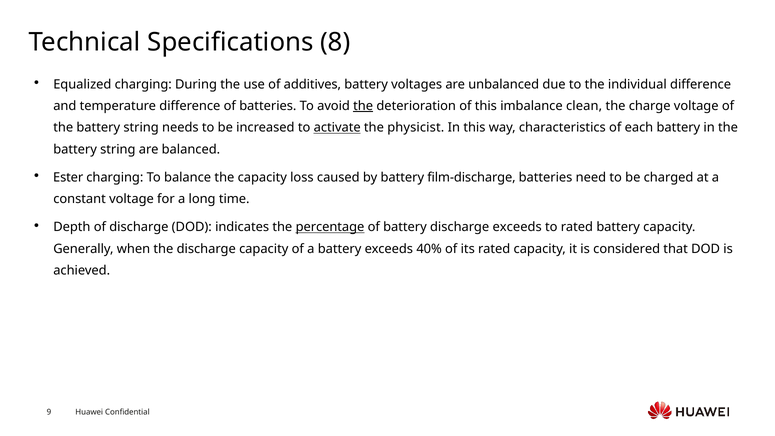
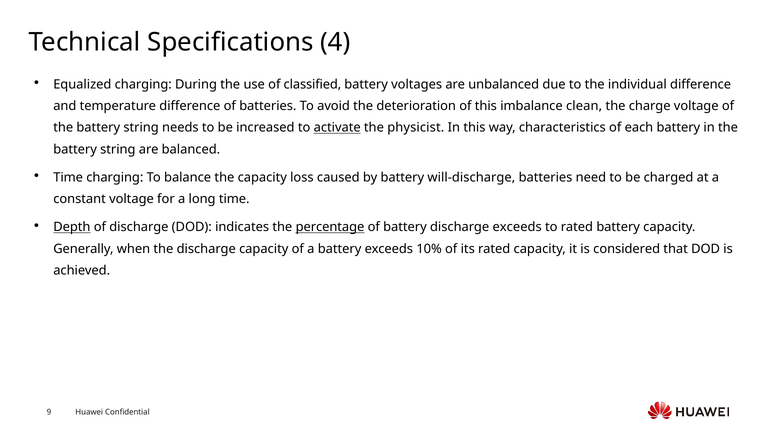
8: 8 -> 4
additives: additives -> classified
the at (363, 106) underline: present -> none
Ester at (68, 177): Ester -> Time
film-discharge: film-discharge -> will-discharge
Depth underline: none -> present
40%: 40% -> 10%
